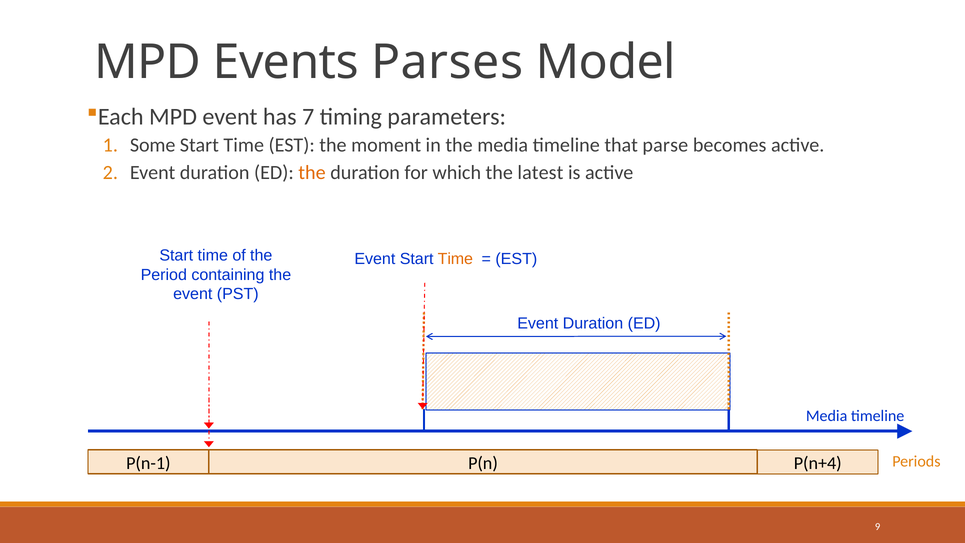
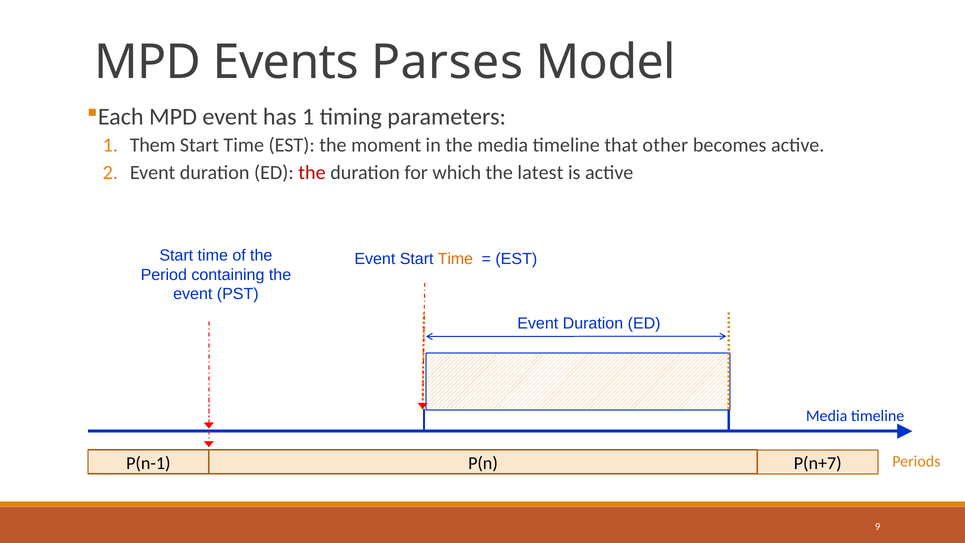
has 7: 7 -> 1
Some: Some -> Them
parse: parse -> other
the at (312, 173) colour: orange -> red
P(n+4: P(n+4 -> P(n+7
